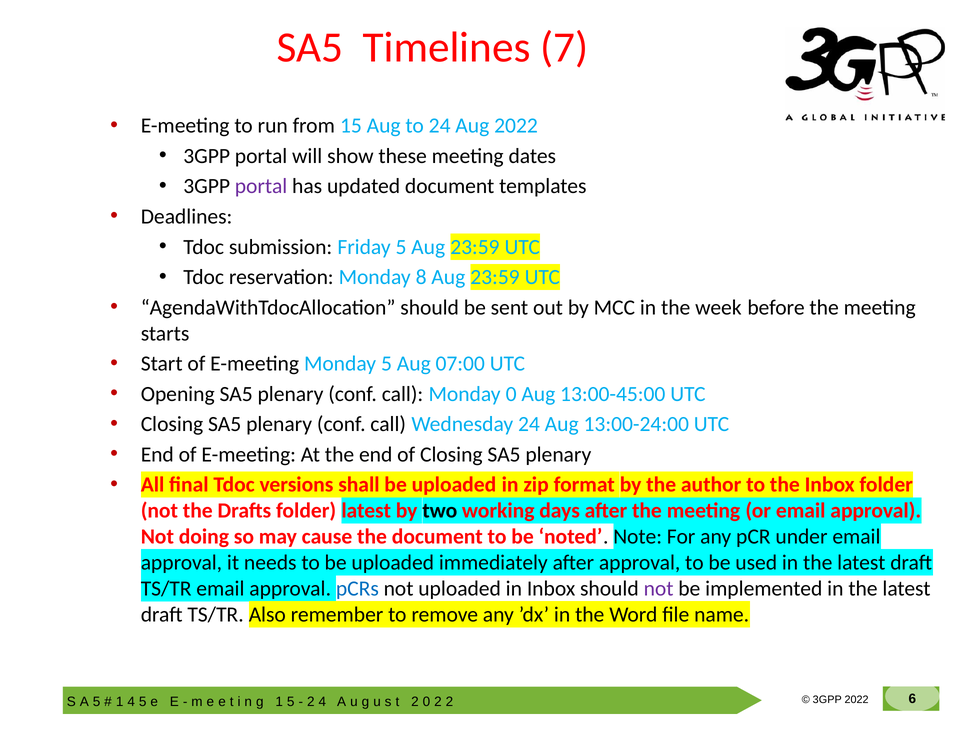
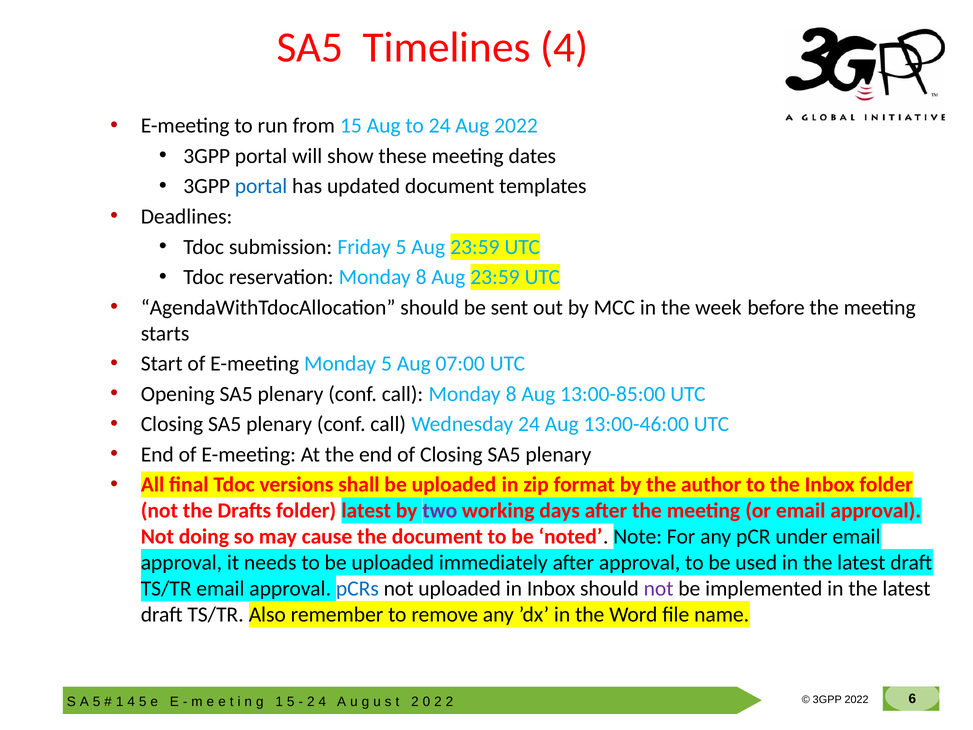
Timelines 7: 7 -> 4
portal at (261, 186) colour: purple -> blue
call Monday 0: 0 -> 8
13:00-45:00: 13:00-45:00 -> 13:00-85:00
13:00-24:00: 13:00-24:00 -> 13:00-46:00
two colour: black -> purple
